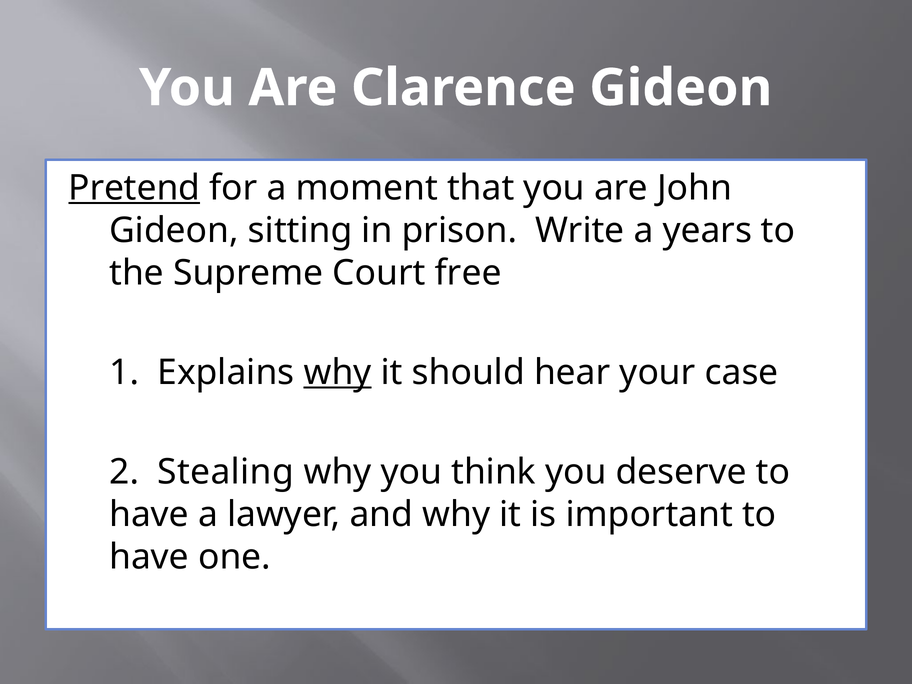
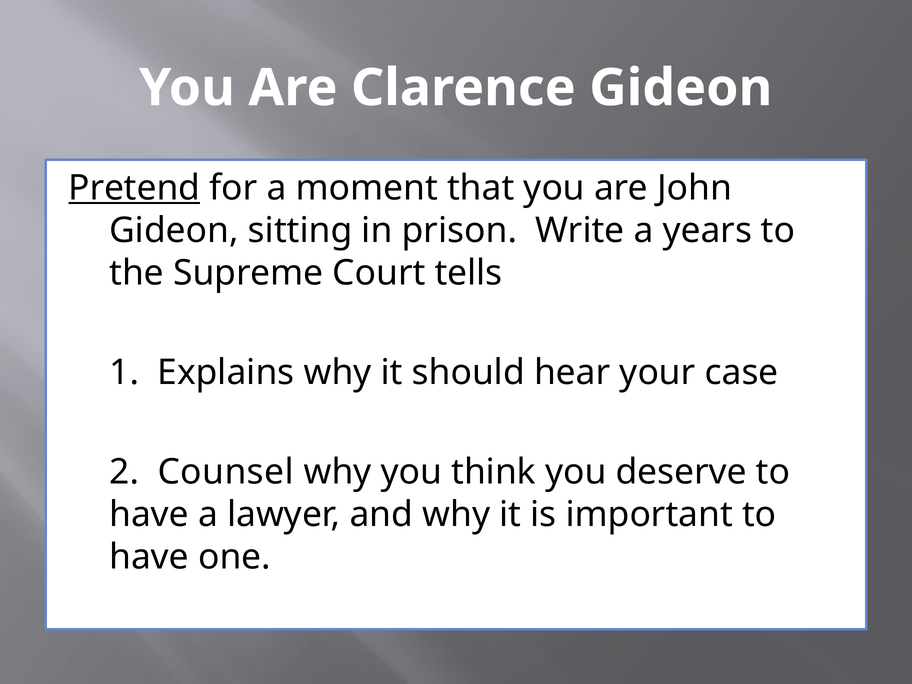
free: free -> tells
why at (338, 372) underline: present -> none
Stealing: Stealing -> Counsel
